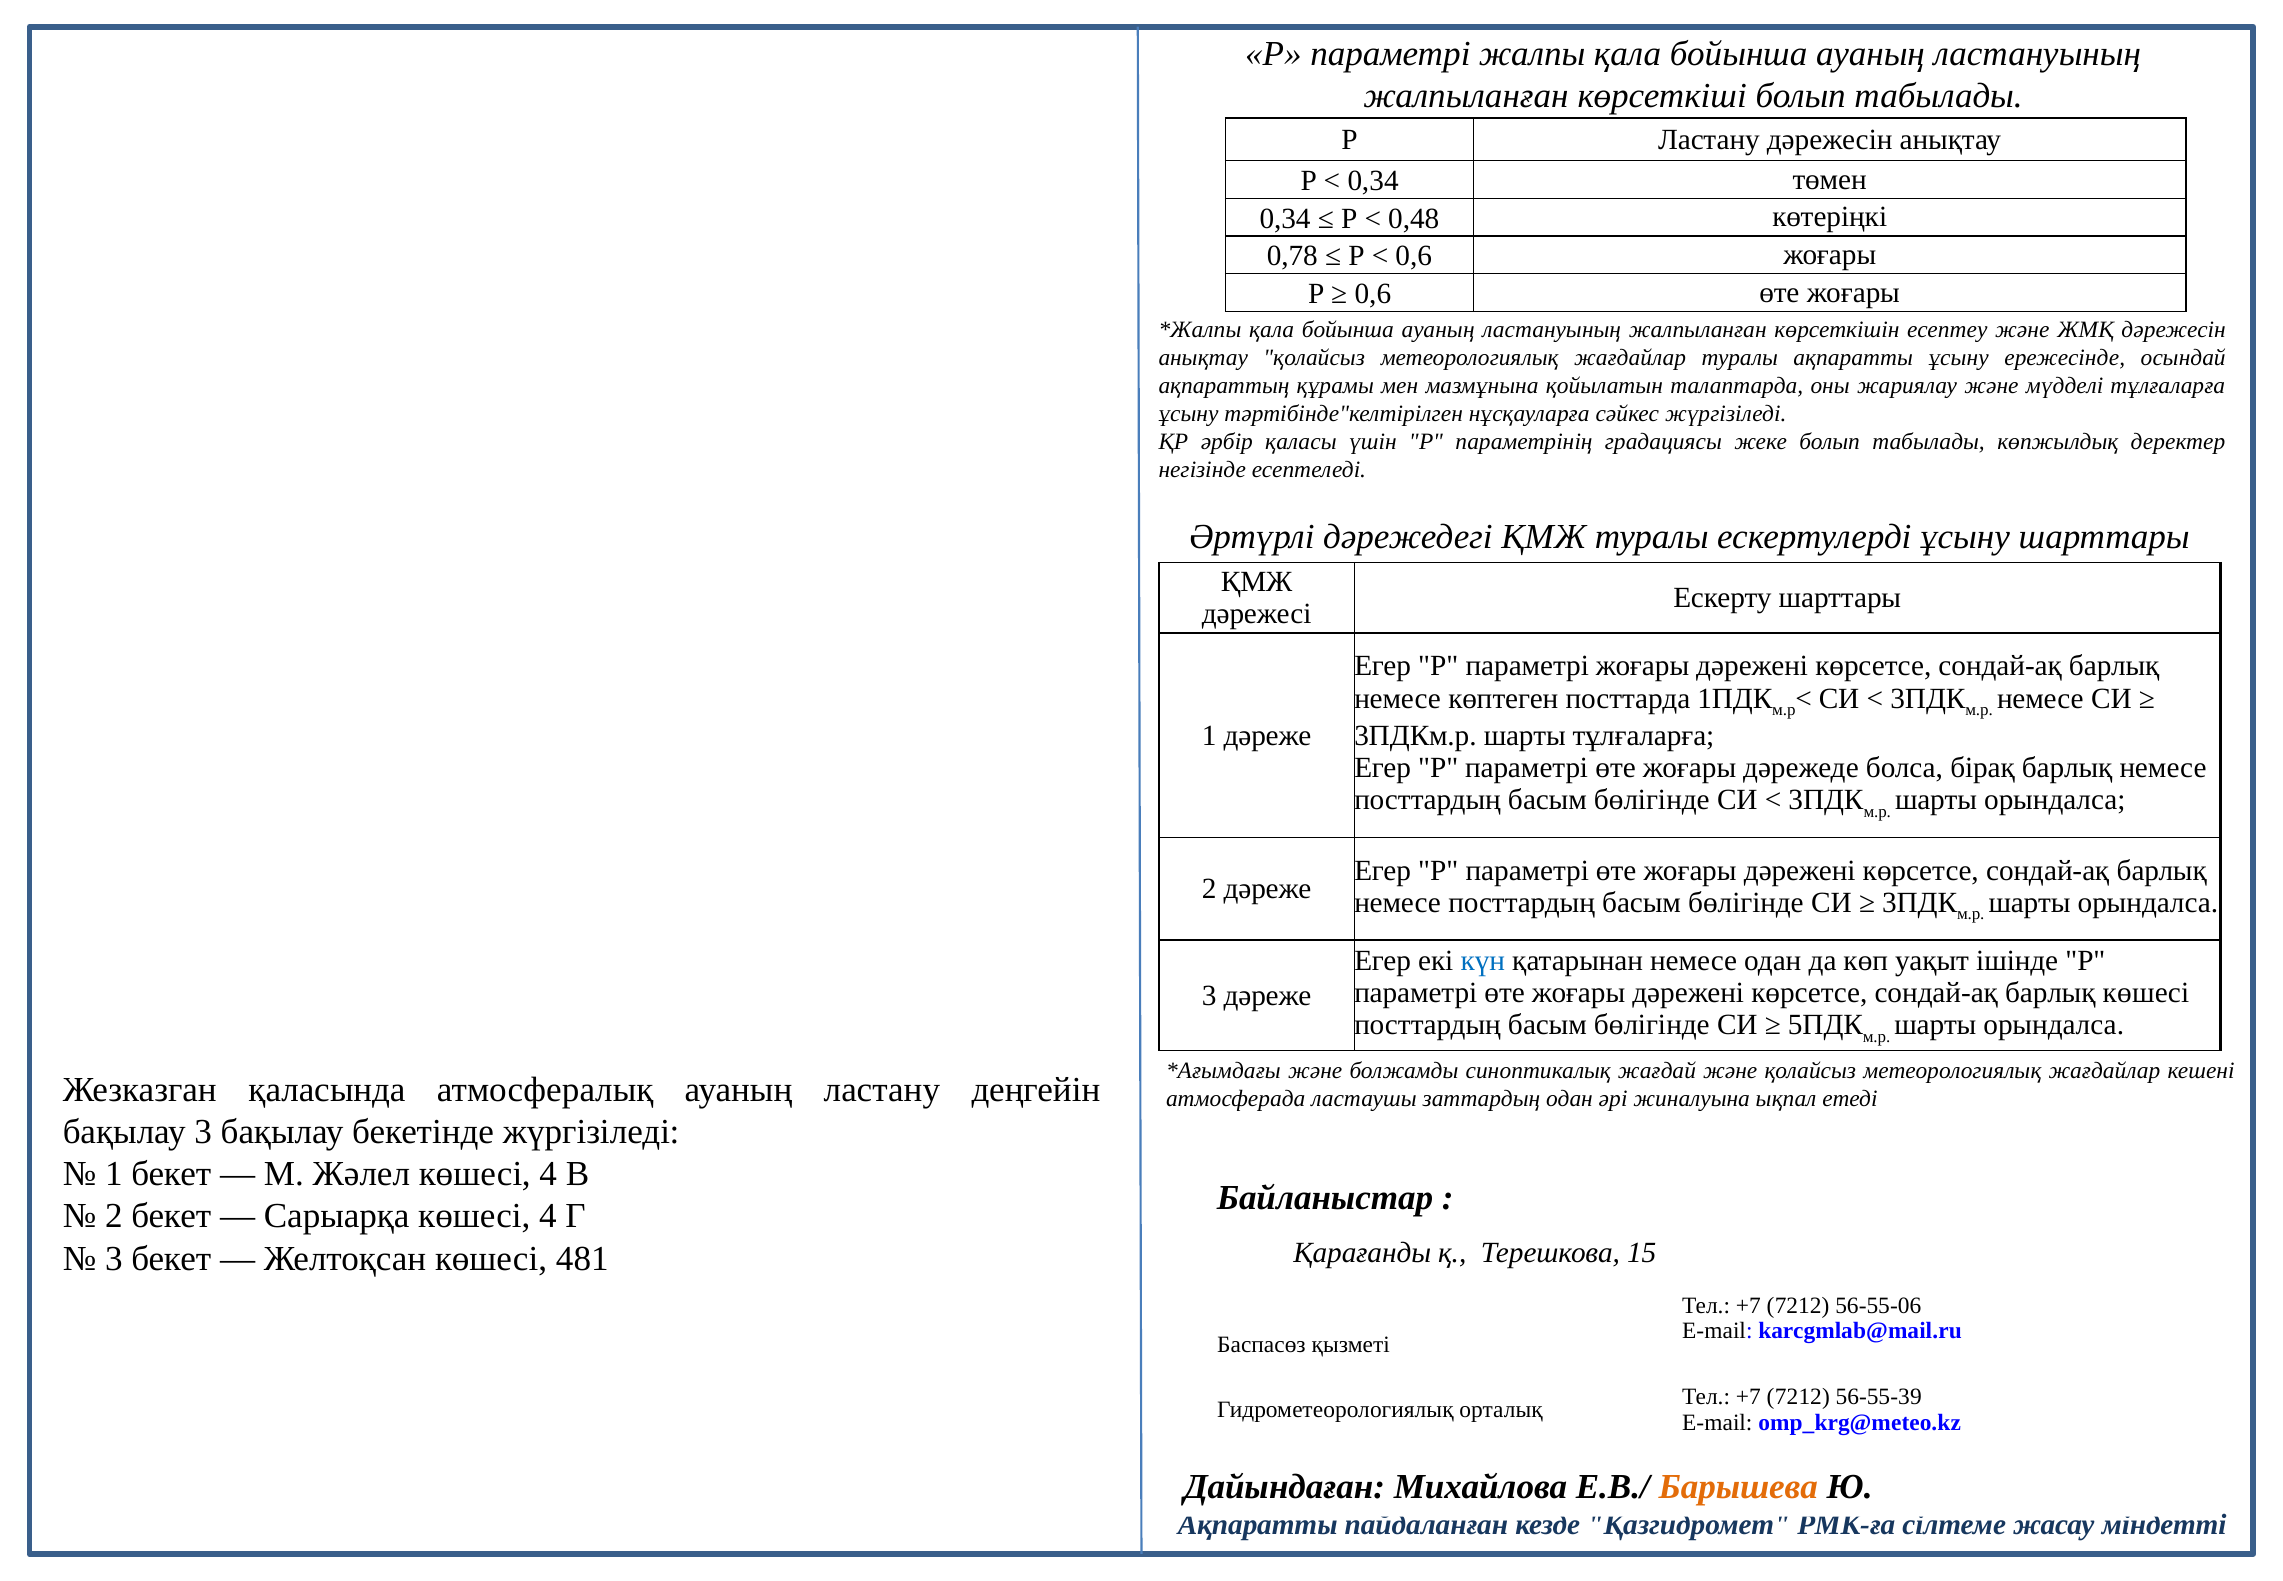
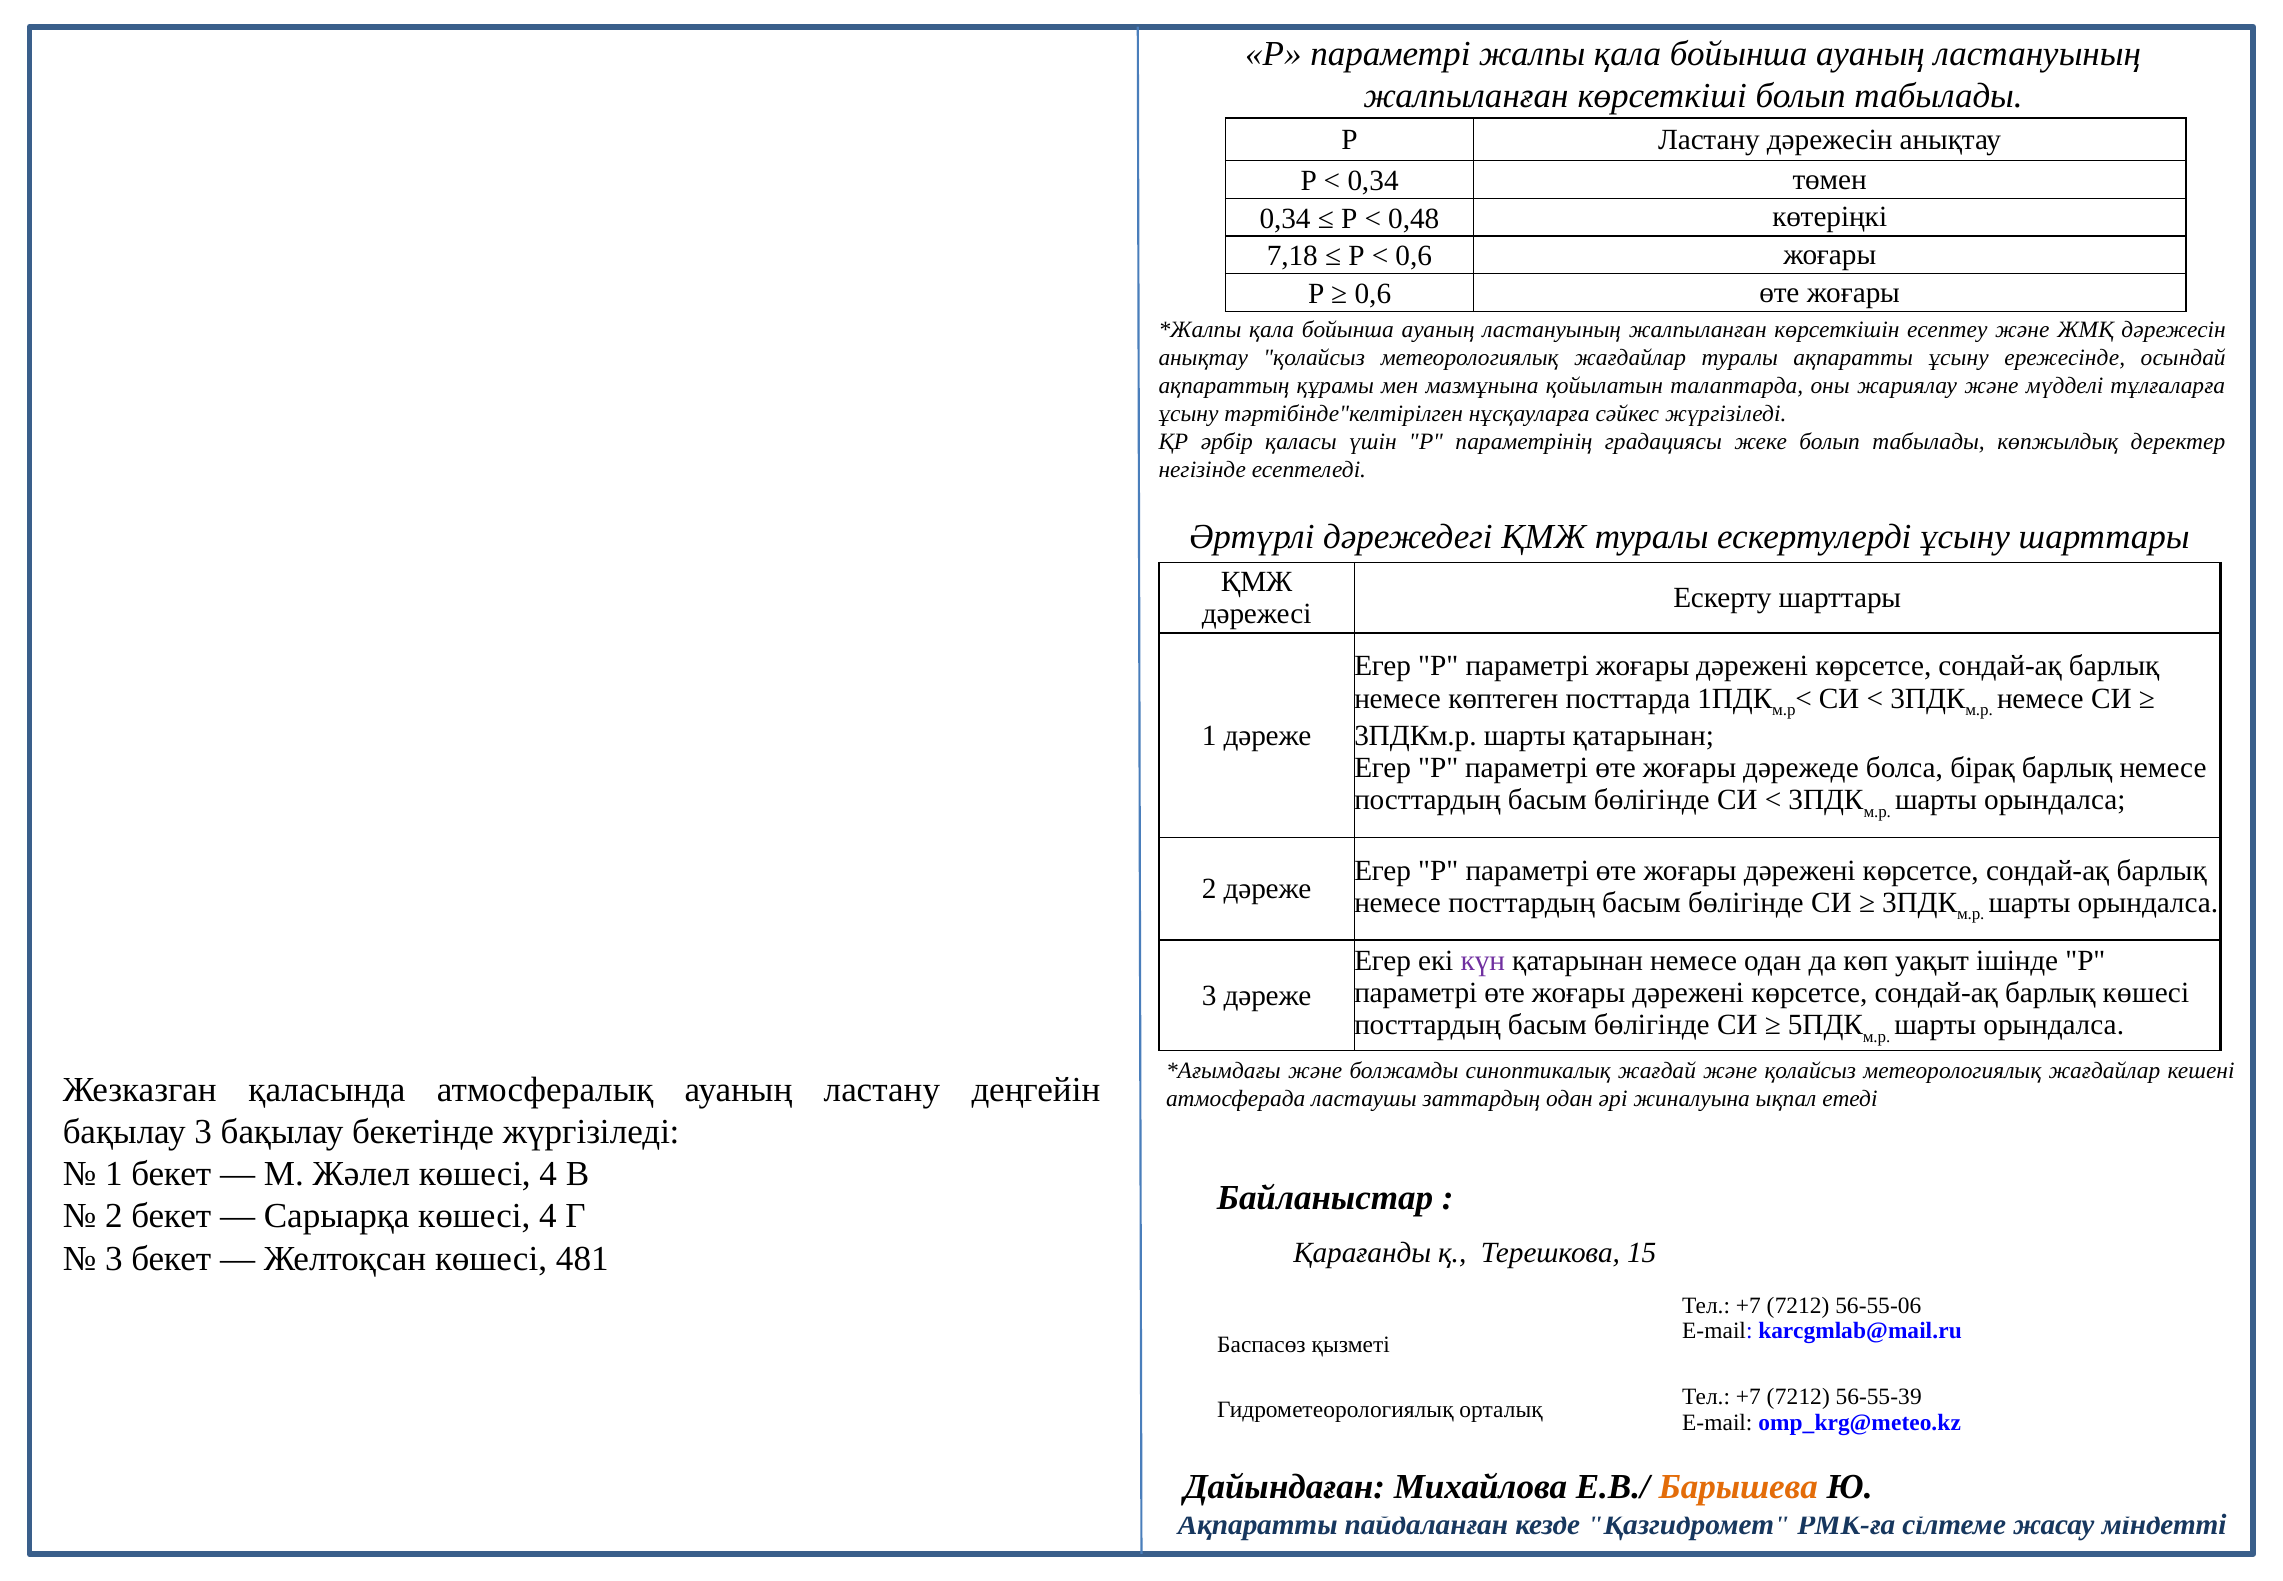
0,78: 0,78 -> 7,18
шарты тұлғаларға: тұлғаларға -> қатарынан
күн colour: blue -> purple
